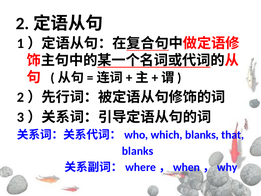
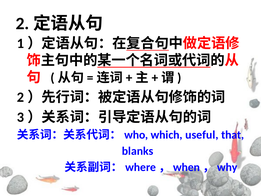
which blanks: blanks -> useful
